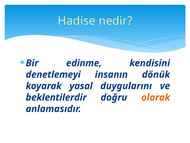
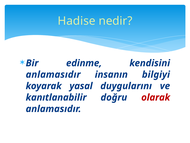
denetlemeyi at (53, 74): denetlemeyi -> anlamasıdır
dönük: dönük -> bilgiyi
beklentilerdir: beklentilerdir -> kanıtlanabilir
olarak colour: orange -> red
